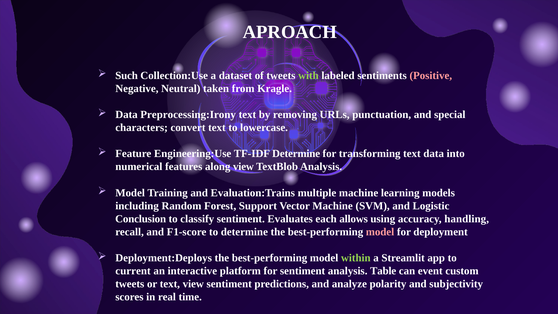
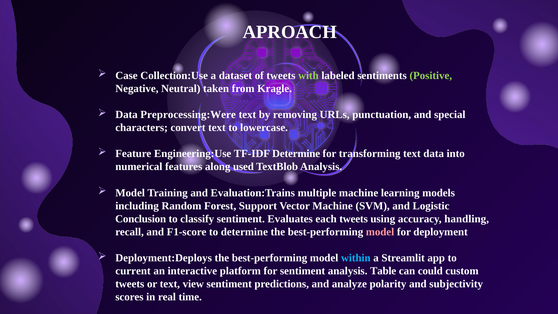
Such: Such -> Case
Positive colour: pink -> light green
Preprocessing:Irony: Preprocessing:Irony -> Preprocessing:Were
along view: view -> used
each allows: allows -> tweets
within colour: light green -> light blue
event: event -> could
